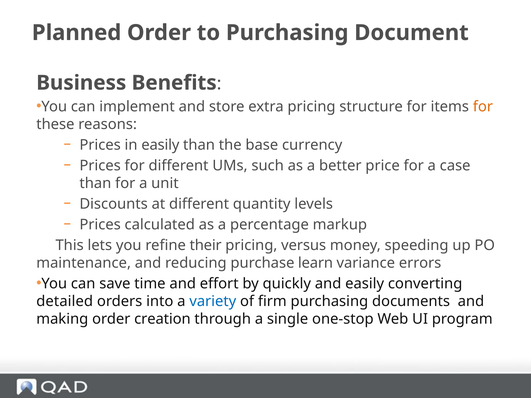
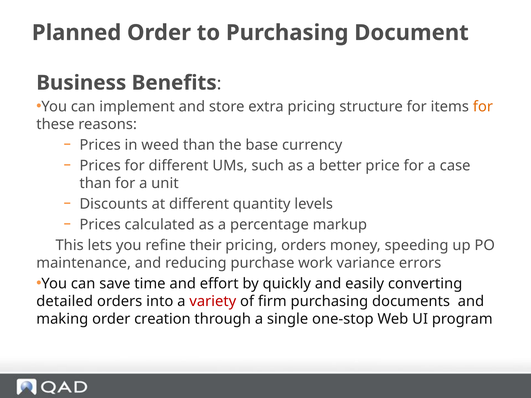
in easily: easily -> weed
pricing versus: versus -> orders
learn: learn -> work
variety colour: blue -> red
